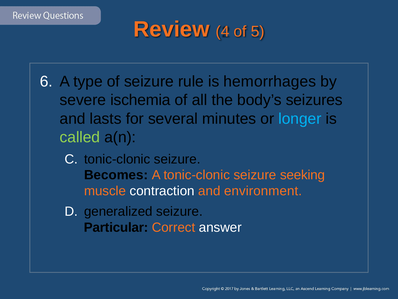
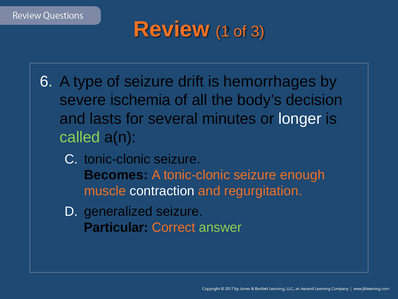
4: 4 -> 1
5: 5 -> 3
rule: rule -> drift
seizures: seizures -> decision
longer colour: light blue -> white
seeking: seeking -> enough
environment: environment -> regurgitation
answer colour: white -> light green
